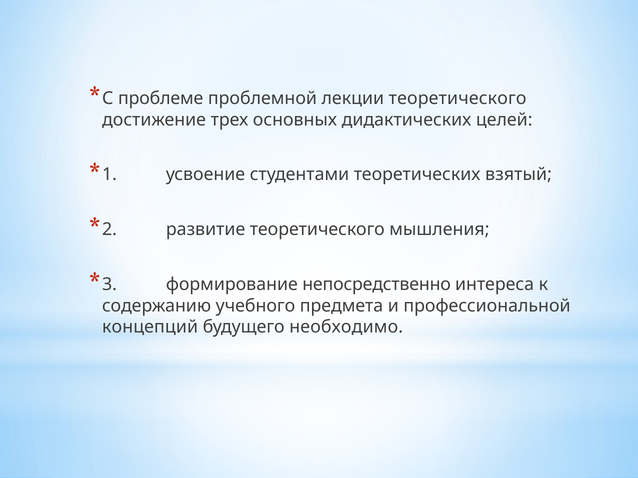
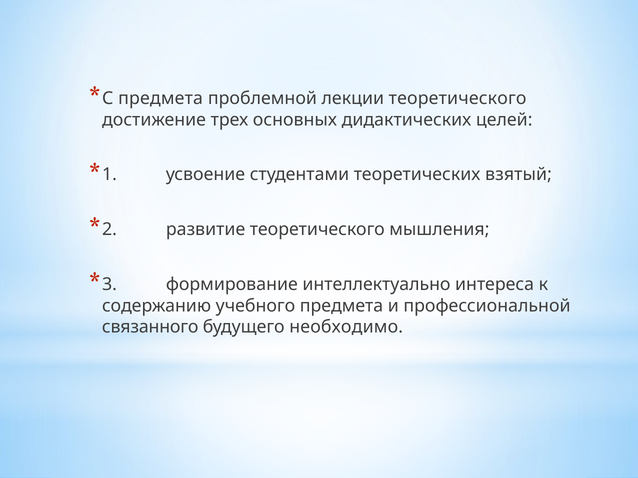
С проблеме: проблеме -> предмета
непосредственно: непосредственно -> интеллектуально
концепций: концепций -> связанного
